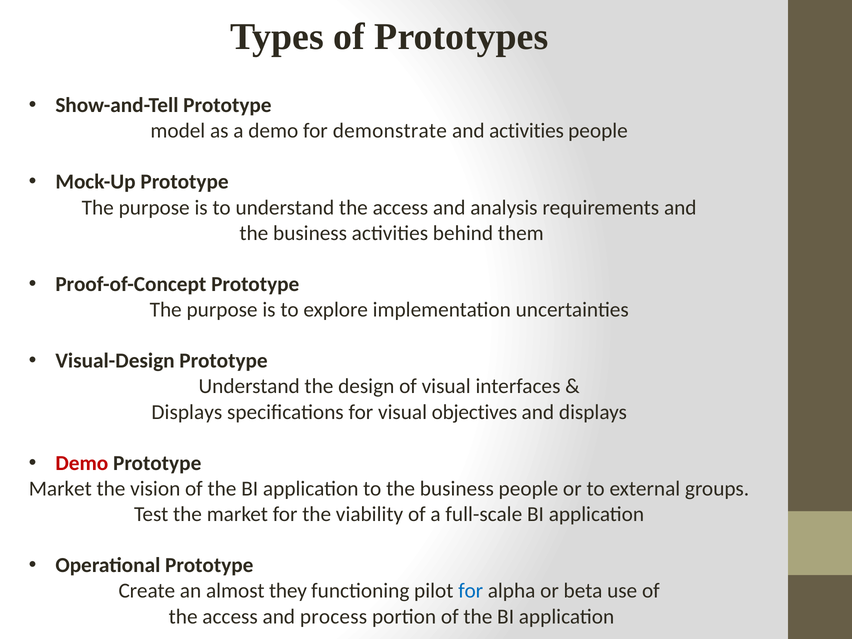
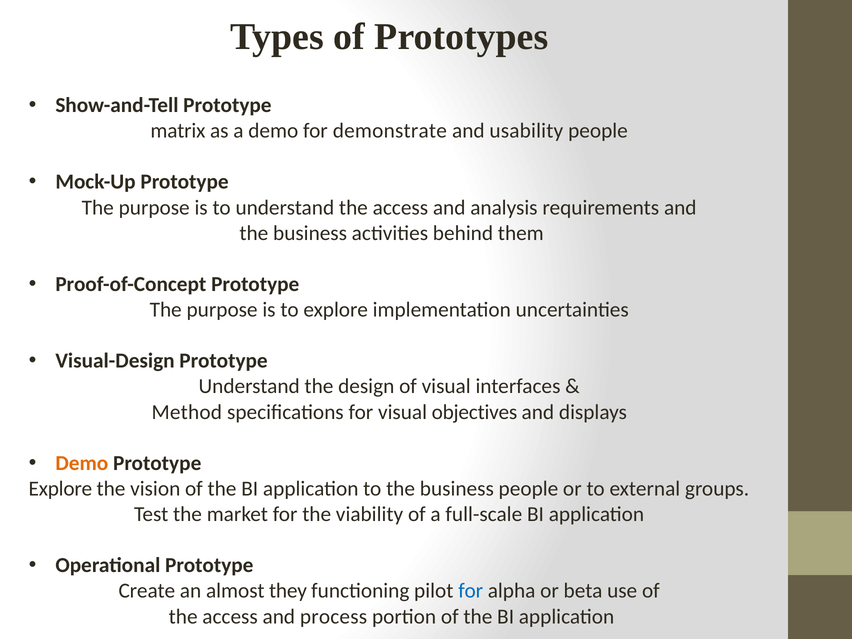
model: model -> matrix
and activities: activities -> usability
Displays at (187, 412): Displays -> Method
Demo at (82, 463) colour: red -> orange
Market at (60, 489): Market -> Explore
